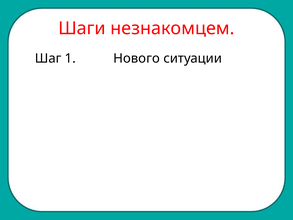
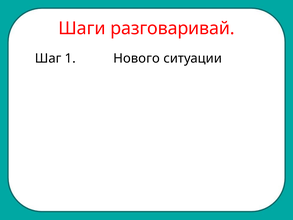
незнакомцем: незнакомцем -> разговаривай
